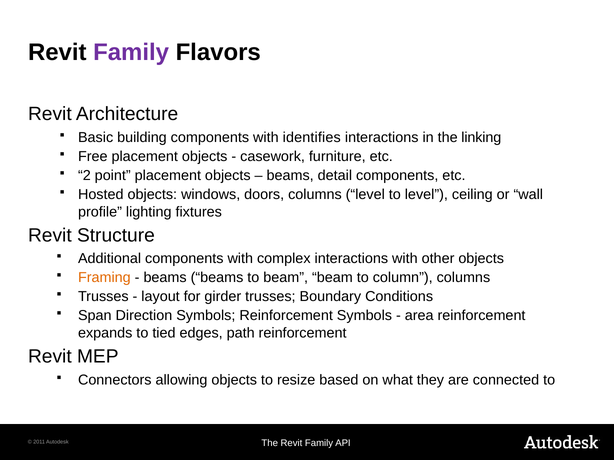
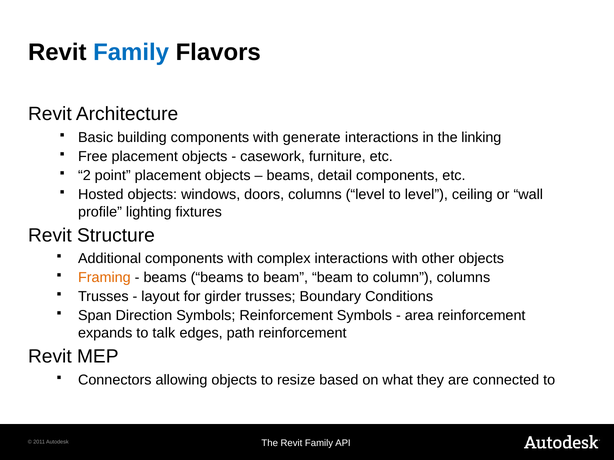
Family at (131, 52) colour: purple -> blue
identifies: identifies -> generate
tied: tied -> talk
